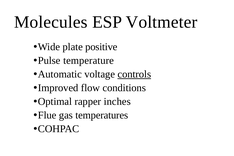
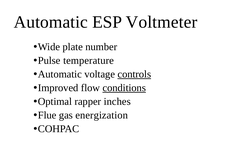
Molecules at (51, 22): Molecules -> Automatic
positive: positive -> number
conditions underline: none -> present
temperatures: temperatures -> energization
